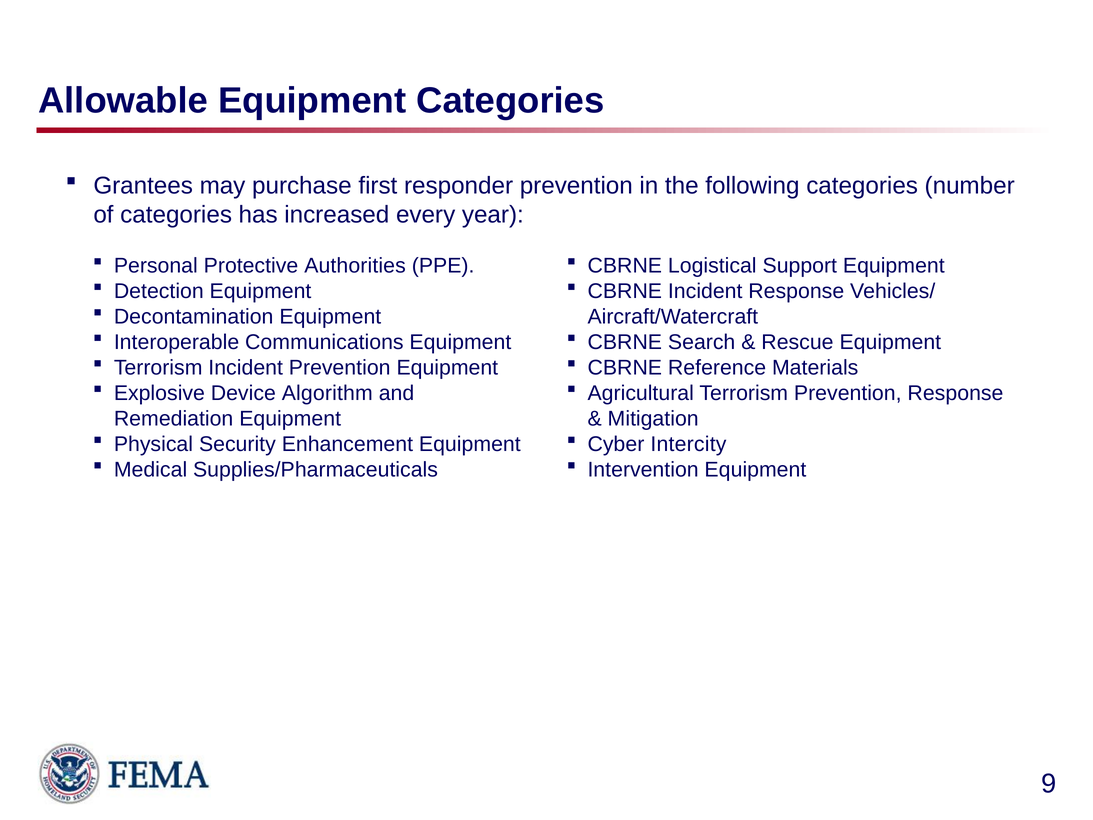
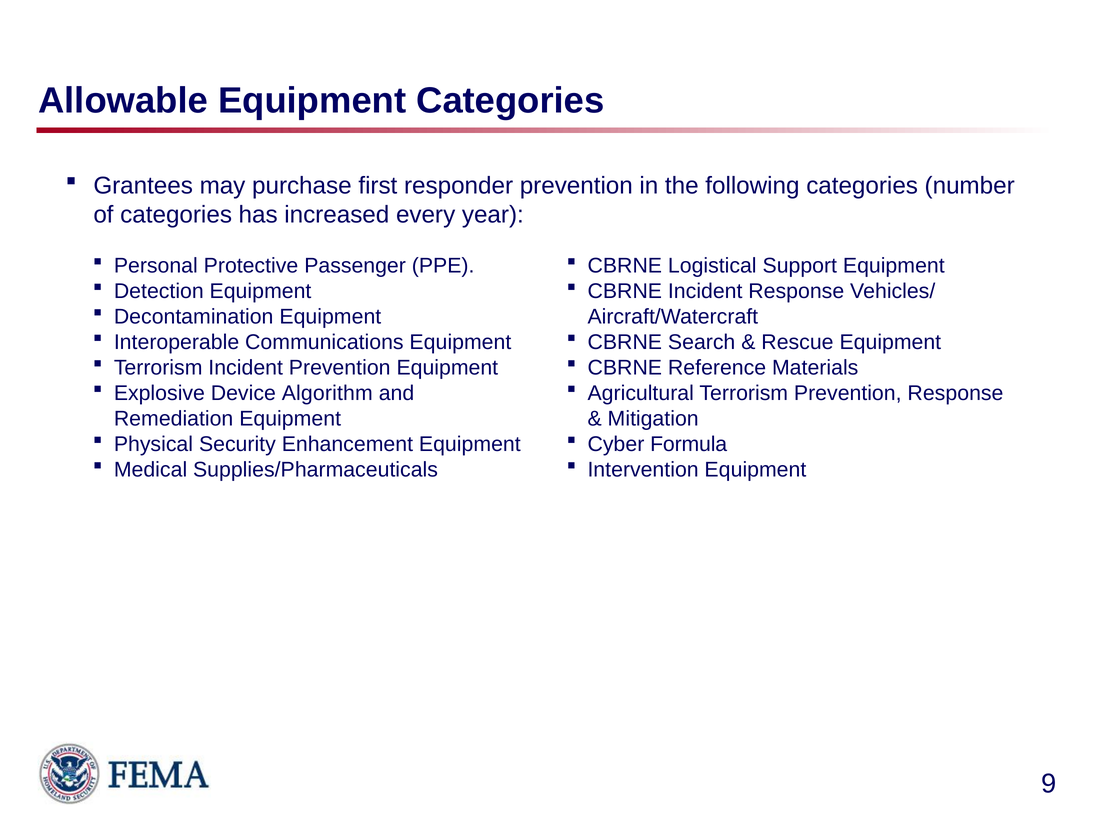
Authorities: Authorities -> Passenger
Intercity: Intercity -> Formula
